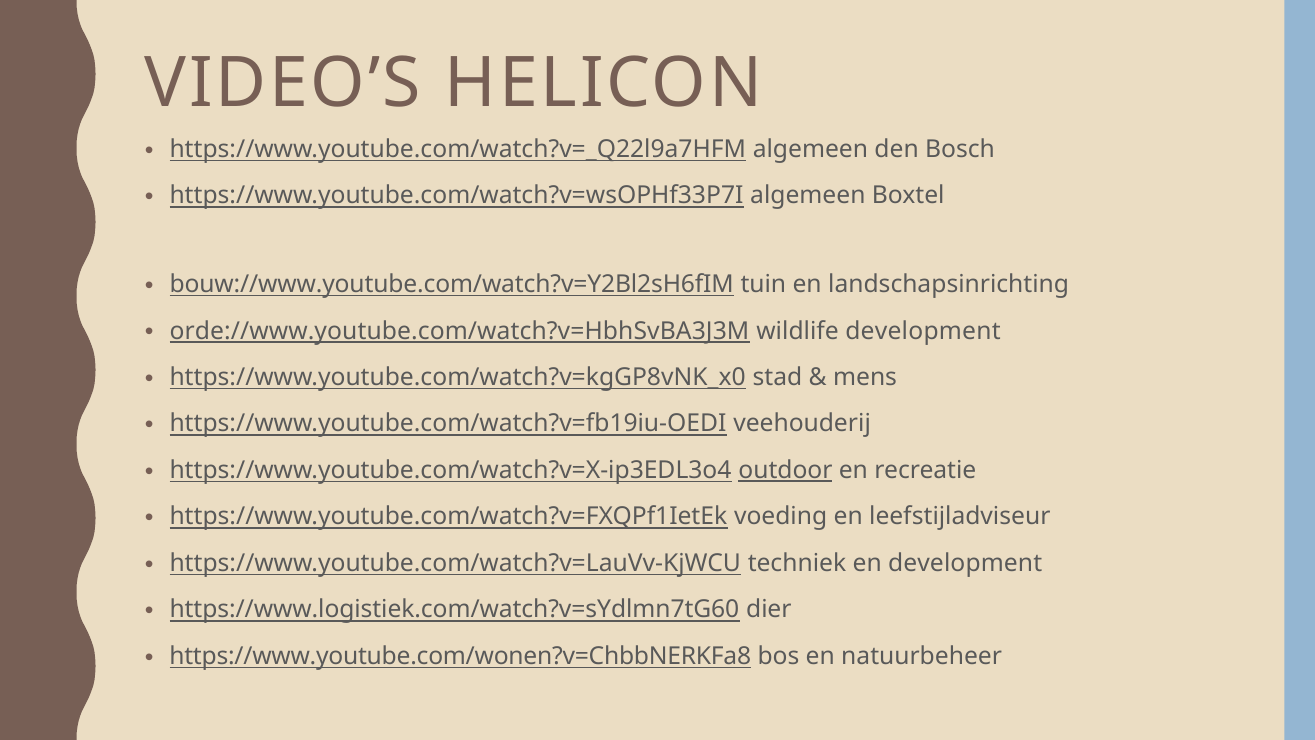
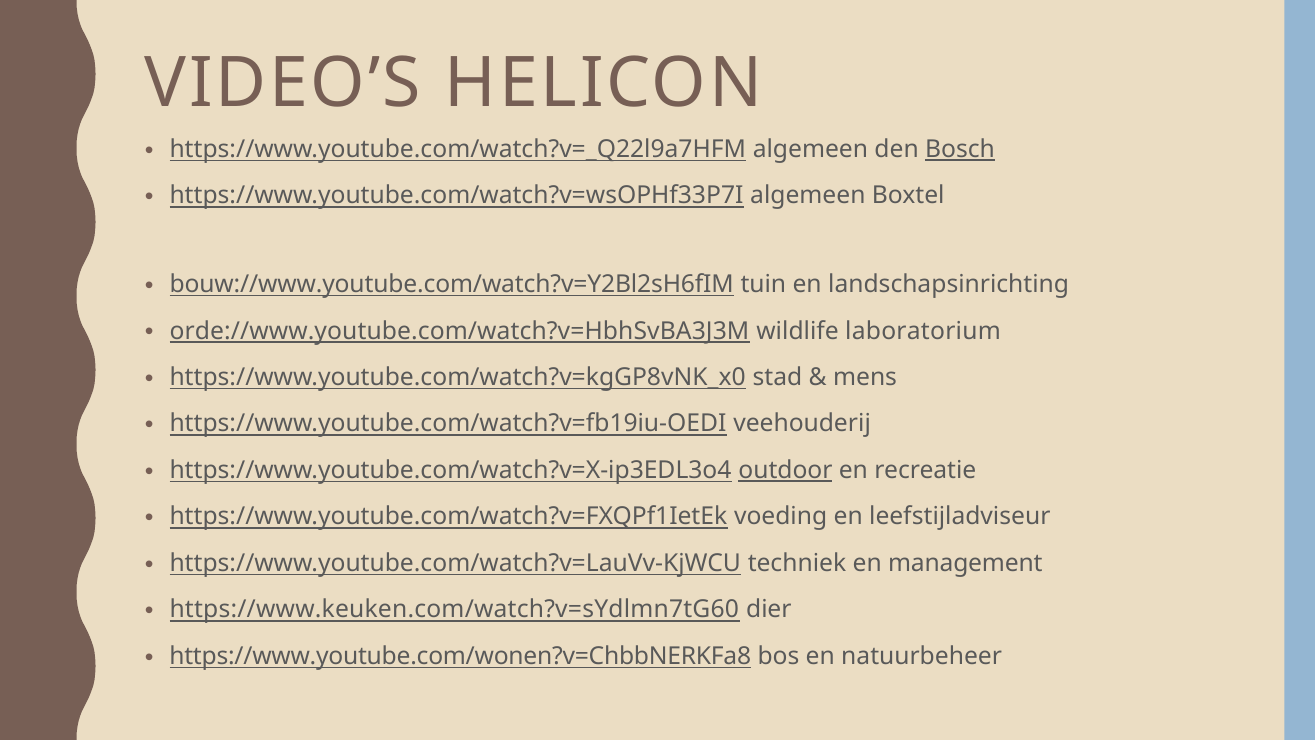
Bosch underline: none -> present
wildlife development: development -> laboratorium
en development: development -> management
https://www.logistiek.com/watch?v=sYdlmn7tG60: https://www.logistiek.com/watch?v=sYdlmn7tG60 -> https://www.keuken.com/watch?v=sYdlmn7tG60
